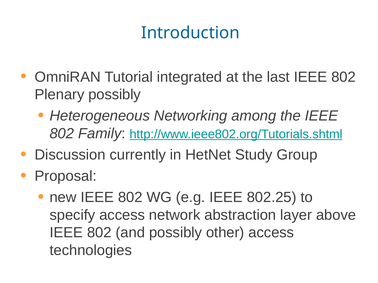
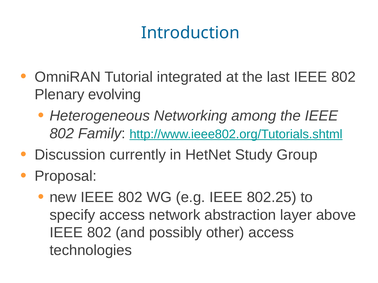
Plenary possibly: possibly -> evolving
